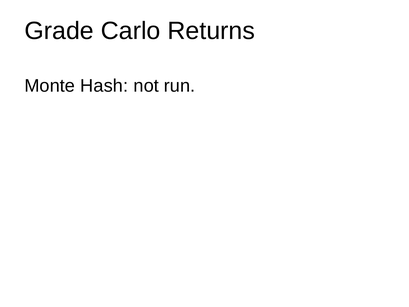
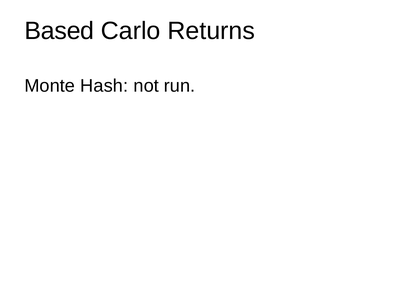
Grade: Grade -> Based
